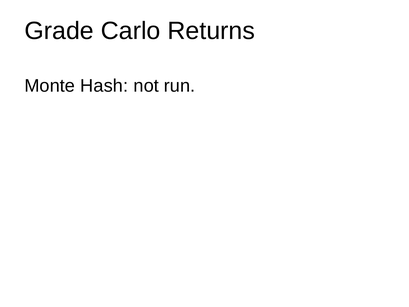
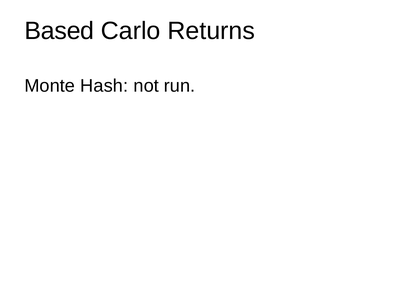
Grade: Grade -> Based
